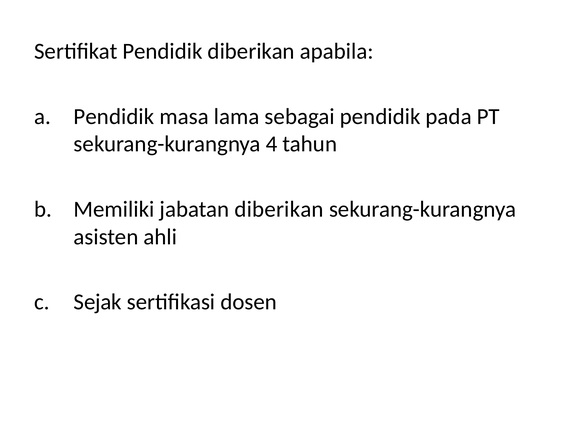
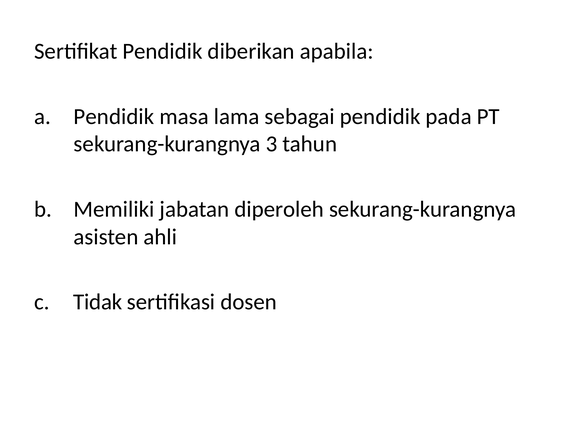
4: 4 -> 3
jabatan diberikan: diberikan -> diperoleh
Sejak: Sejak -> Tidak
